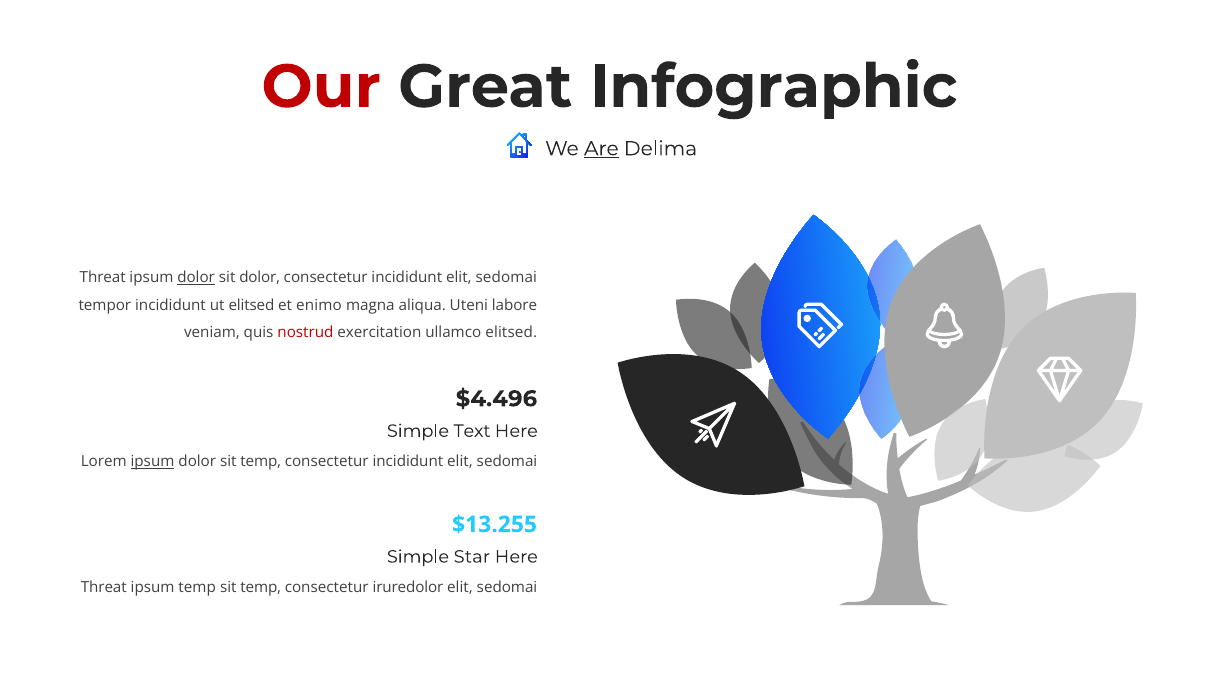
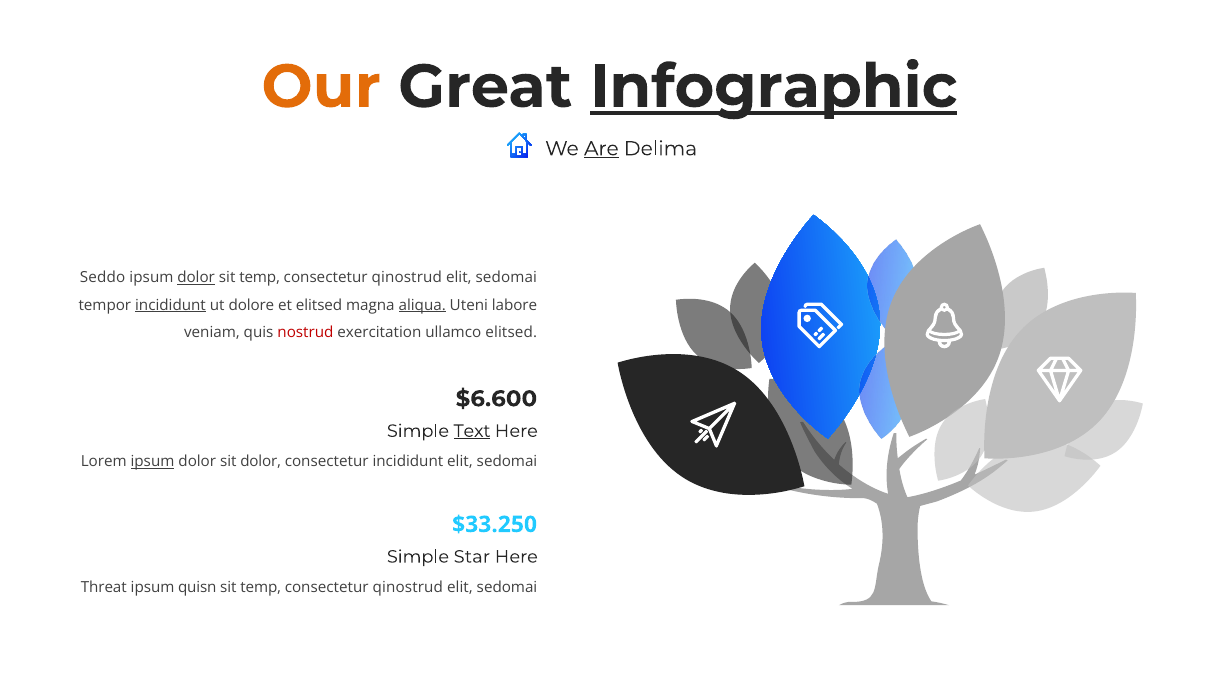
Our colour: red -> orange
Infographic underline: none -> present
Threat at (103, 278): Threat -> Seddo
dolor at (260, 278): dolor -> temp
incididunt at (407, 278): incididunt -> qinostrud
incididunt at (171, 305) underline: none -> present
ut elitsed: elitsed -> dolore
et enimo: enimo -> elitsed
aliqua underline: none -> present
$4.496: $4.496 -> $6.600
Text underline: none -> present
dolor sit temp: temp -> dolor
$13.255: $13.255 -> $33.250
ipsum temp: temp -> quisn
iruredolor at (408, 587): iruredolor -> qinostrud
